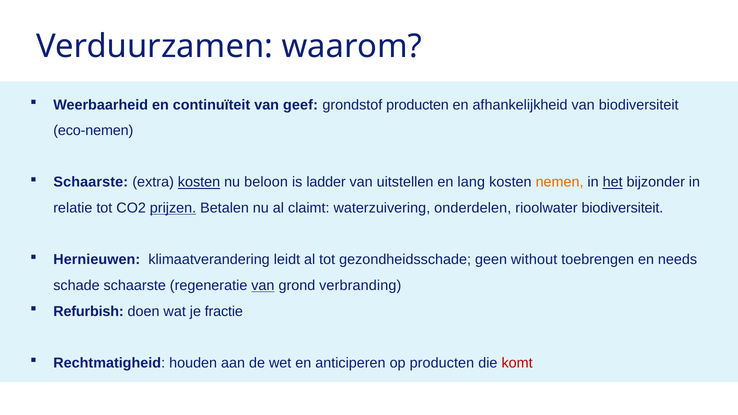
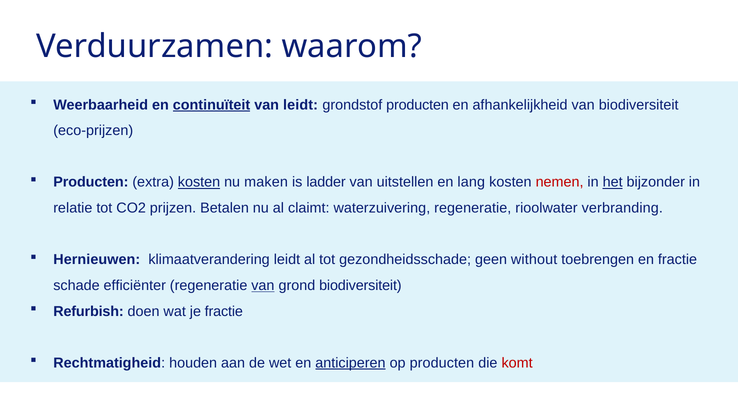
continuïteit underline: none -> present
van geef: geef -> leidt
eco-nemen: eco-nemen -> eco-prijzen
Schaarste at (91, 182): Schaarste -> Producten
beloon: beloon -> maken
nemen colour: orange -> red
prijzen underline: present -> none
waterzuivering onderdelen: onderdelen -> regeneratie
rioolwater biodiversiteit: biodiversiteit -> verbranding
en needs: needs -> fractie
schade schaarste: schaarste -> efficiënter
grond verbranding: verbranding -> biodiversiteit
anticiperen underline: none -> present
